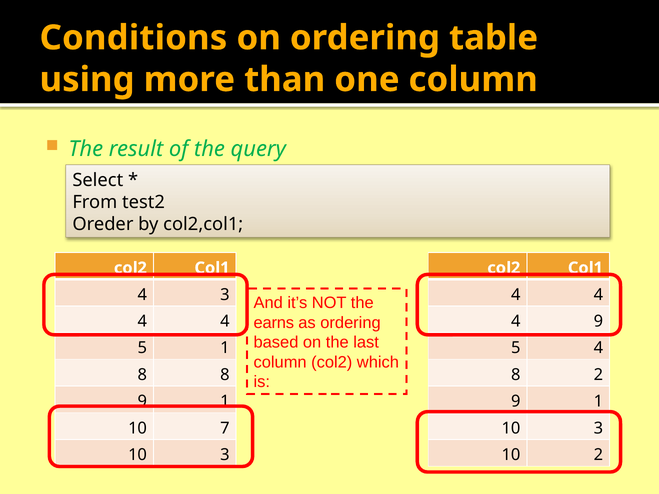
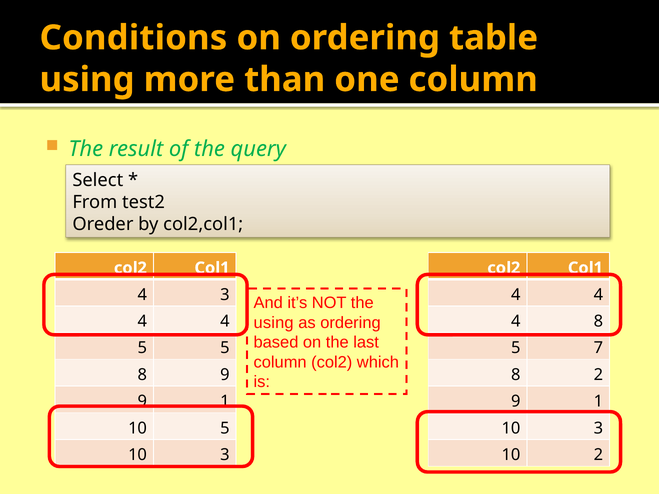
earns at (274, 323): earns -> using
4 9: 9 -> 8
5 1: 1 -> 5
5 4: 4 -> 7
8 8: 8 -> 9
10 7: 7 -> 5
